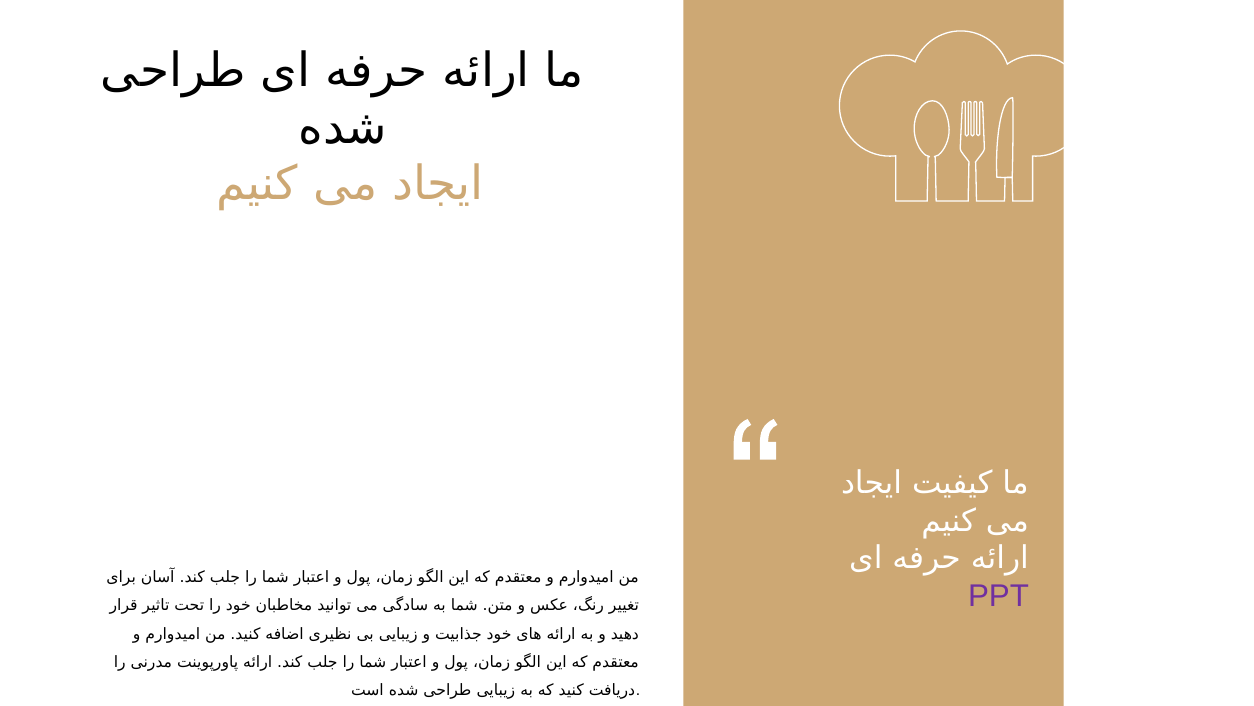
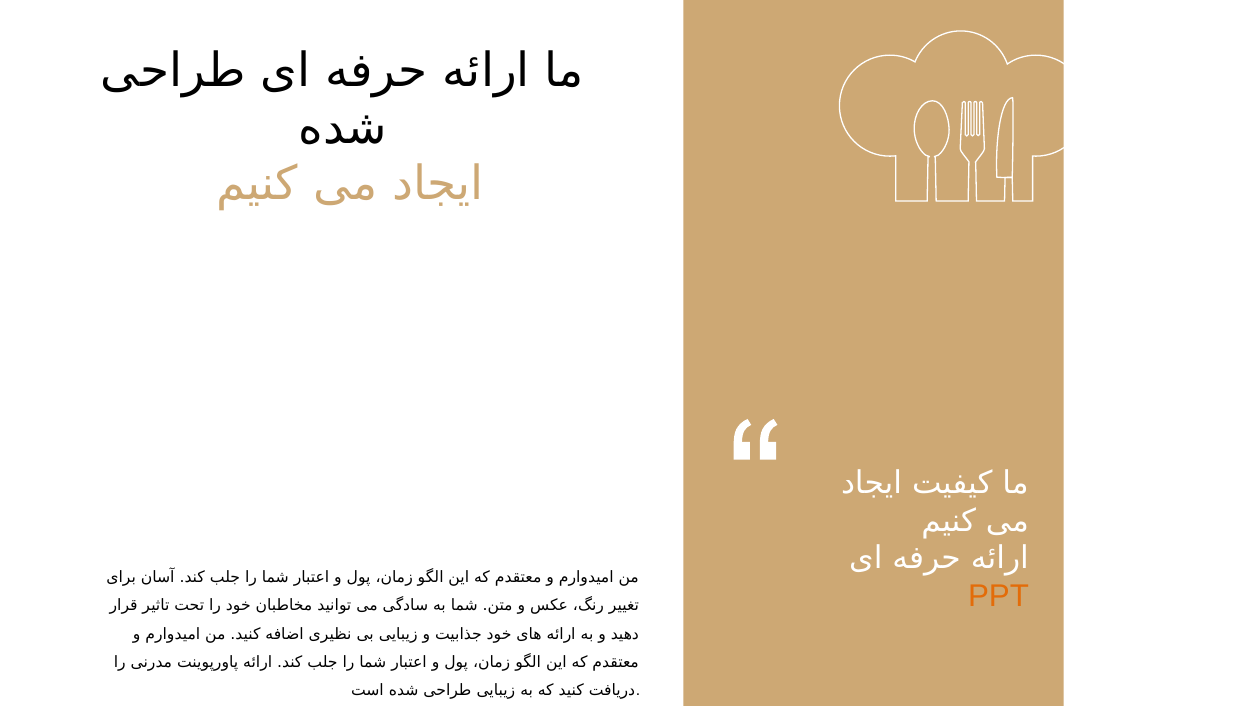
PPT colour: purple -> orange
